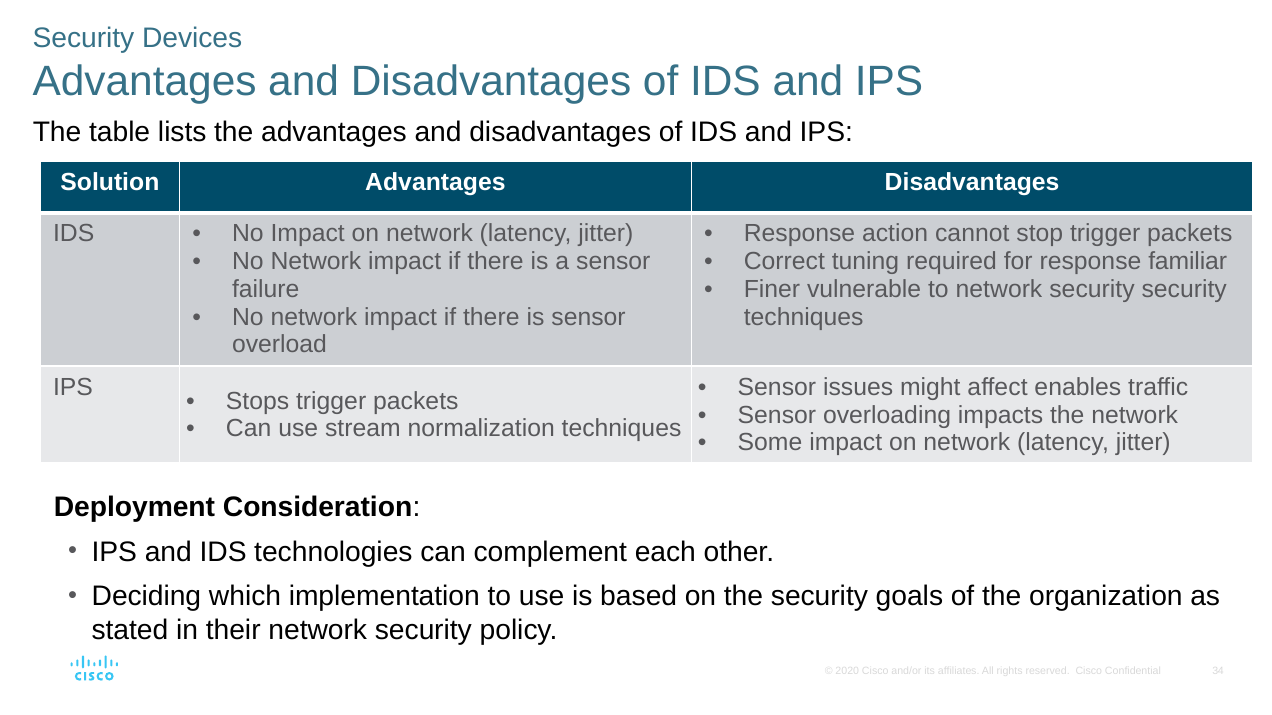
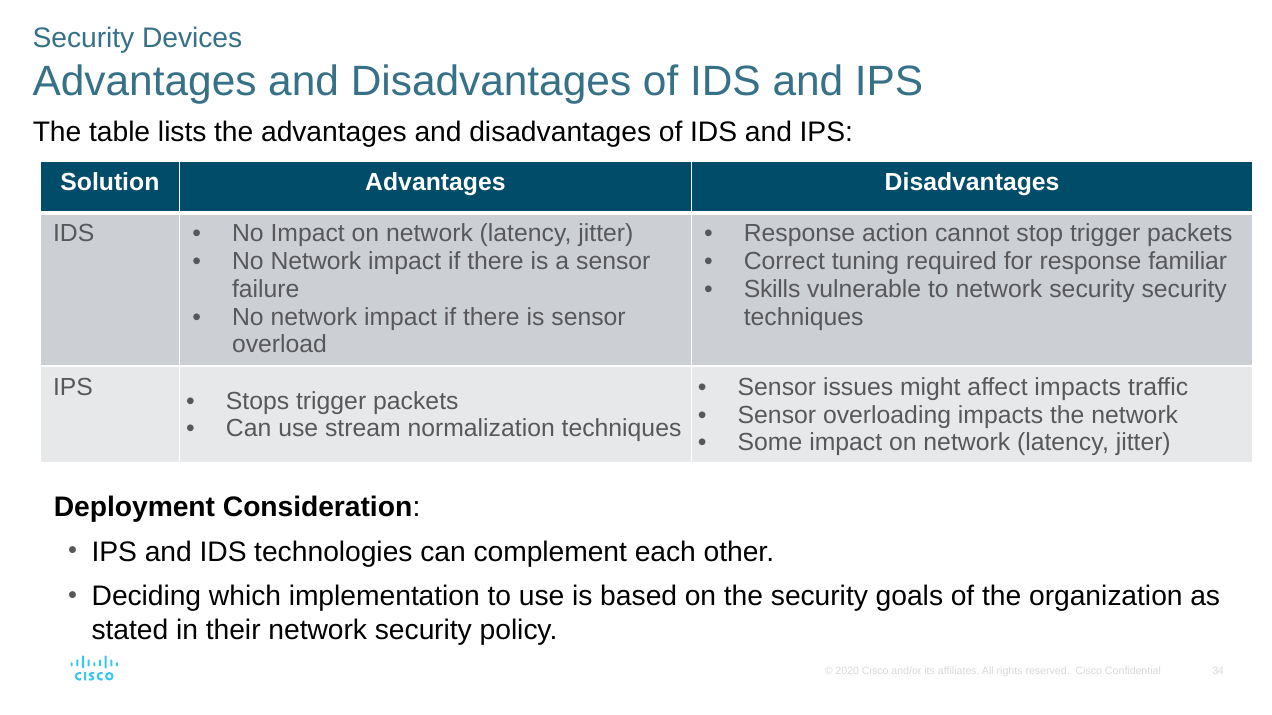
Finer: Finer -> Skills
affect enables: enables -> impacts
